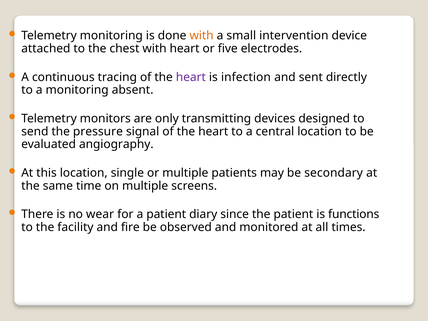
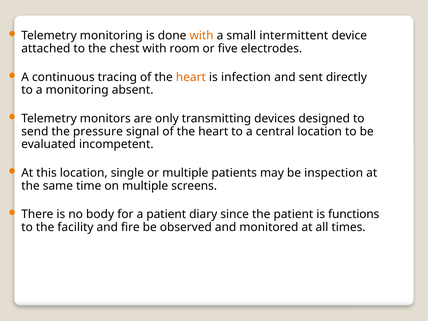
intervention: intervention -> intermittent
with heart: heart -> room
heart at (191, 77) colour: purple -> orange
angiography: angiography -> incompetent
secondary: secondary -> inspection
wear: wear -> body
